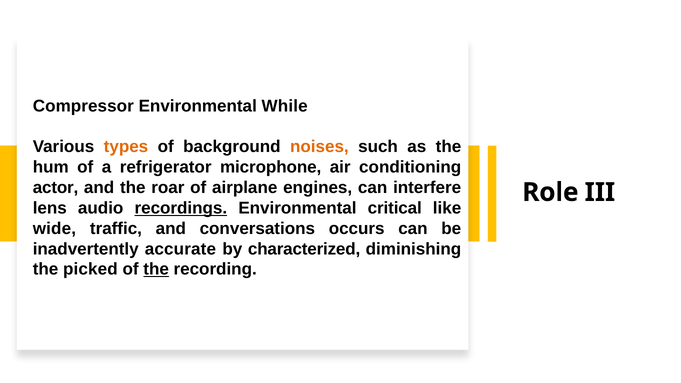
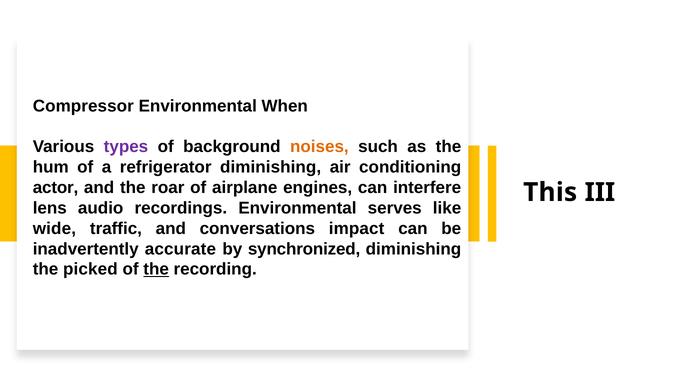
While: While -> When
types colour: orange -> purple
refrigerator microphone: microphone -> diminishing
Role: Role -> This
recordings underline: present -> none
critical: critical -> serves
occurs: occurs -> impact
characterized: characterized -> synchronized
